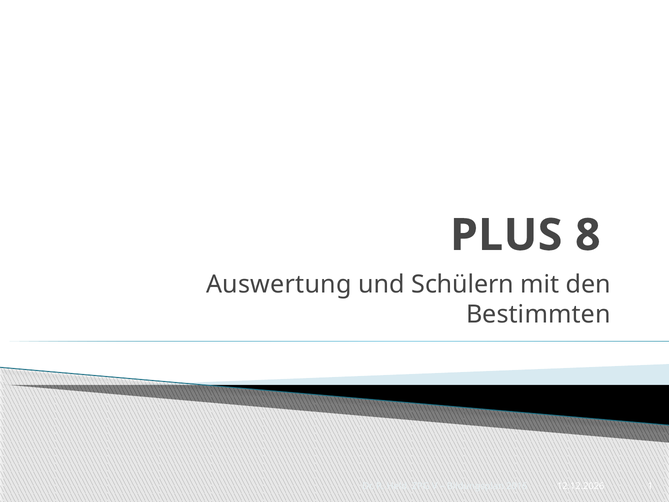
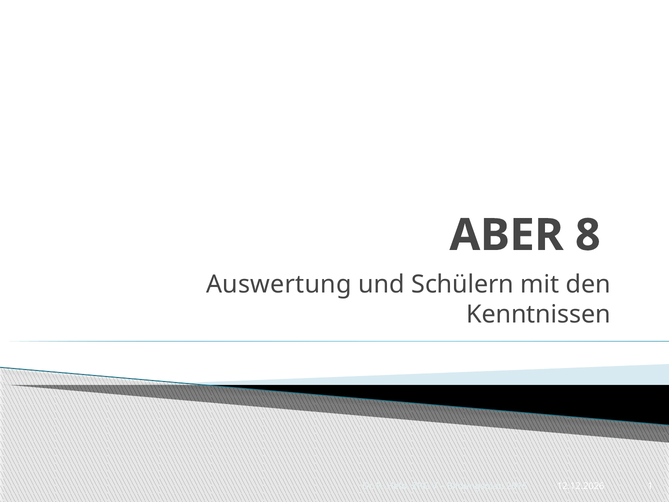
PLUS: PLUS -> ABER
Bestimmten: Bestimmten -> Kenntnissen
